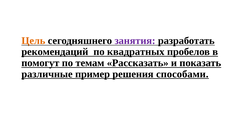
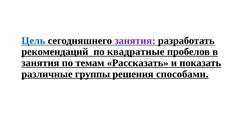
Цель colour: orange -> blue
квадратных: квадратных -> квадратные
помогут at (40, 63): помогут -> занятия
пример: пример -> группы
